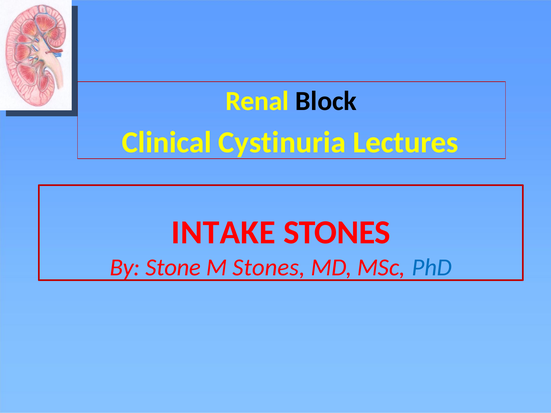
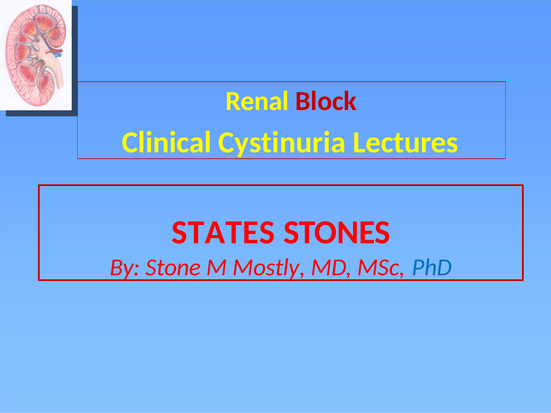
Block colour: black -> red
INTAKE: INTAKE -> STATES
M Stones: Stones -> Mostly
